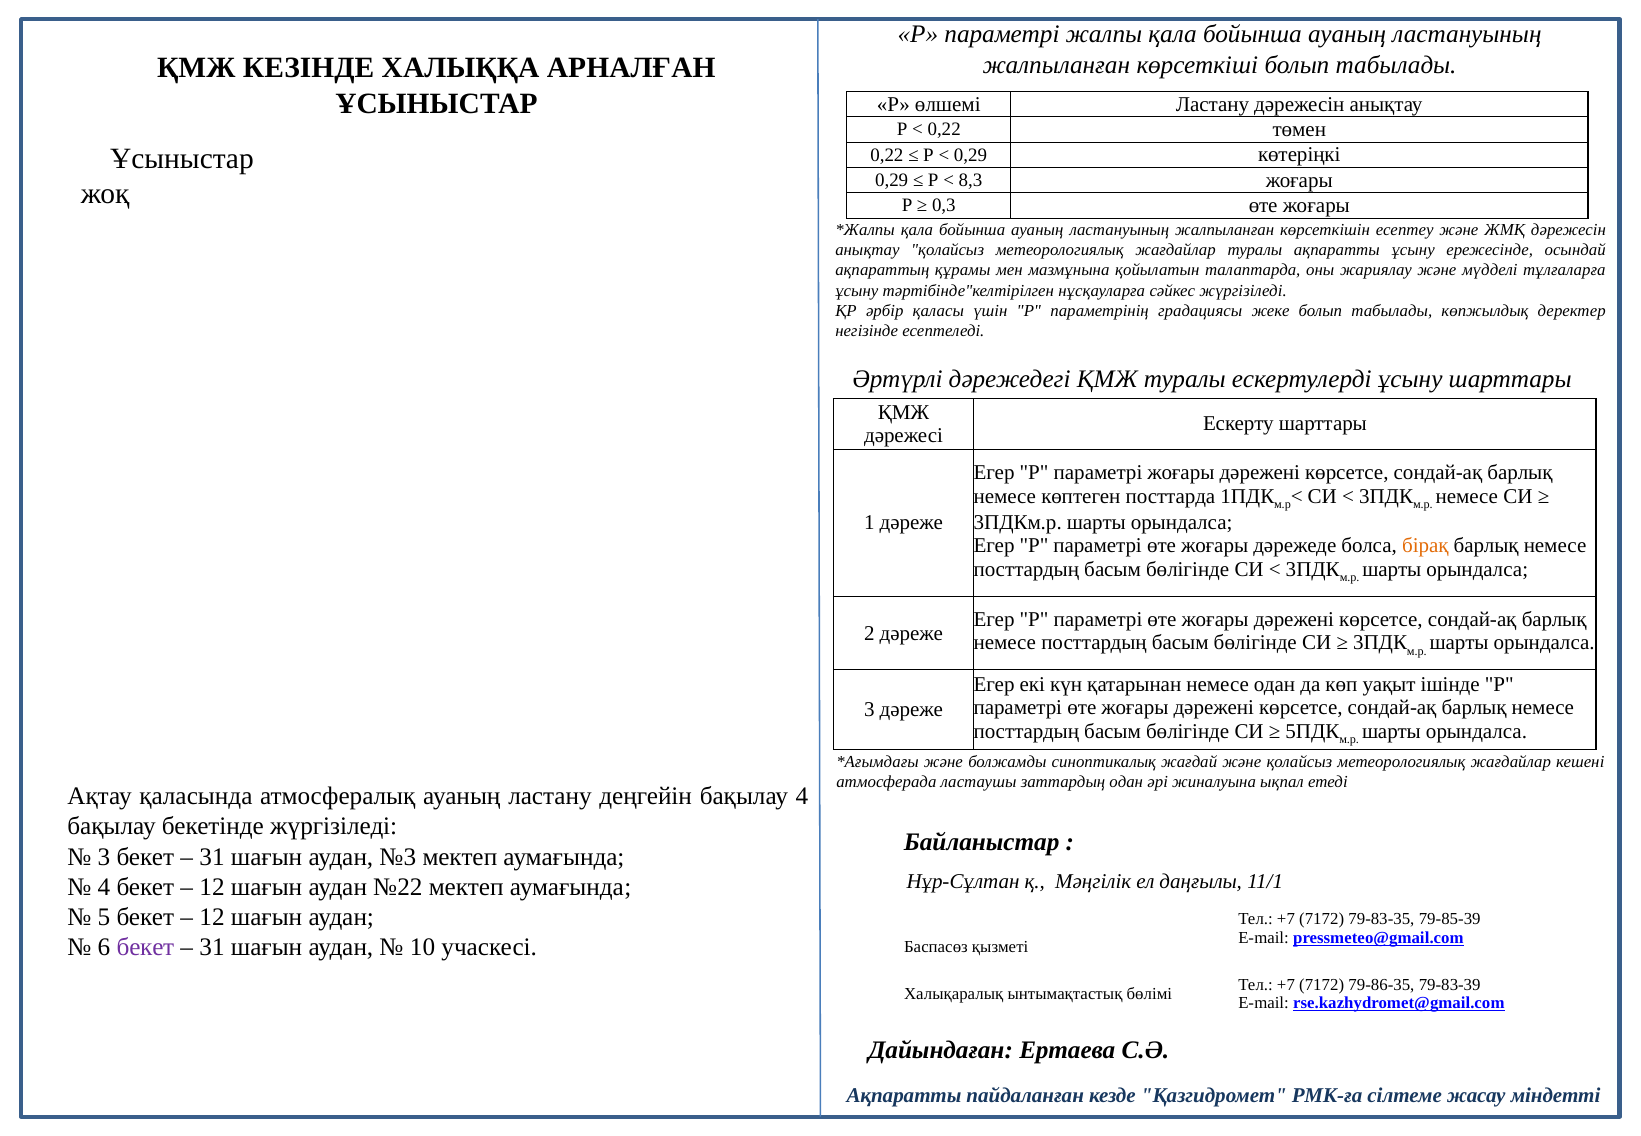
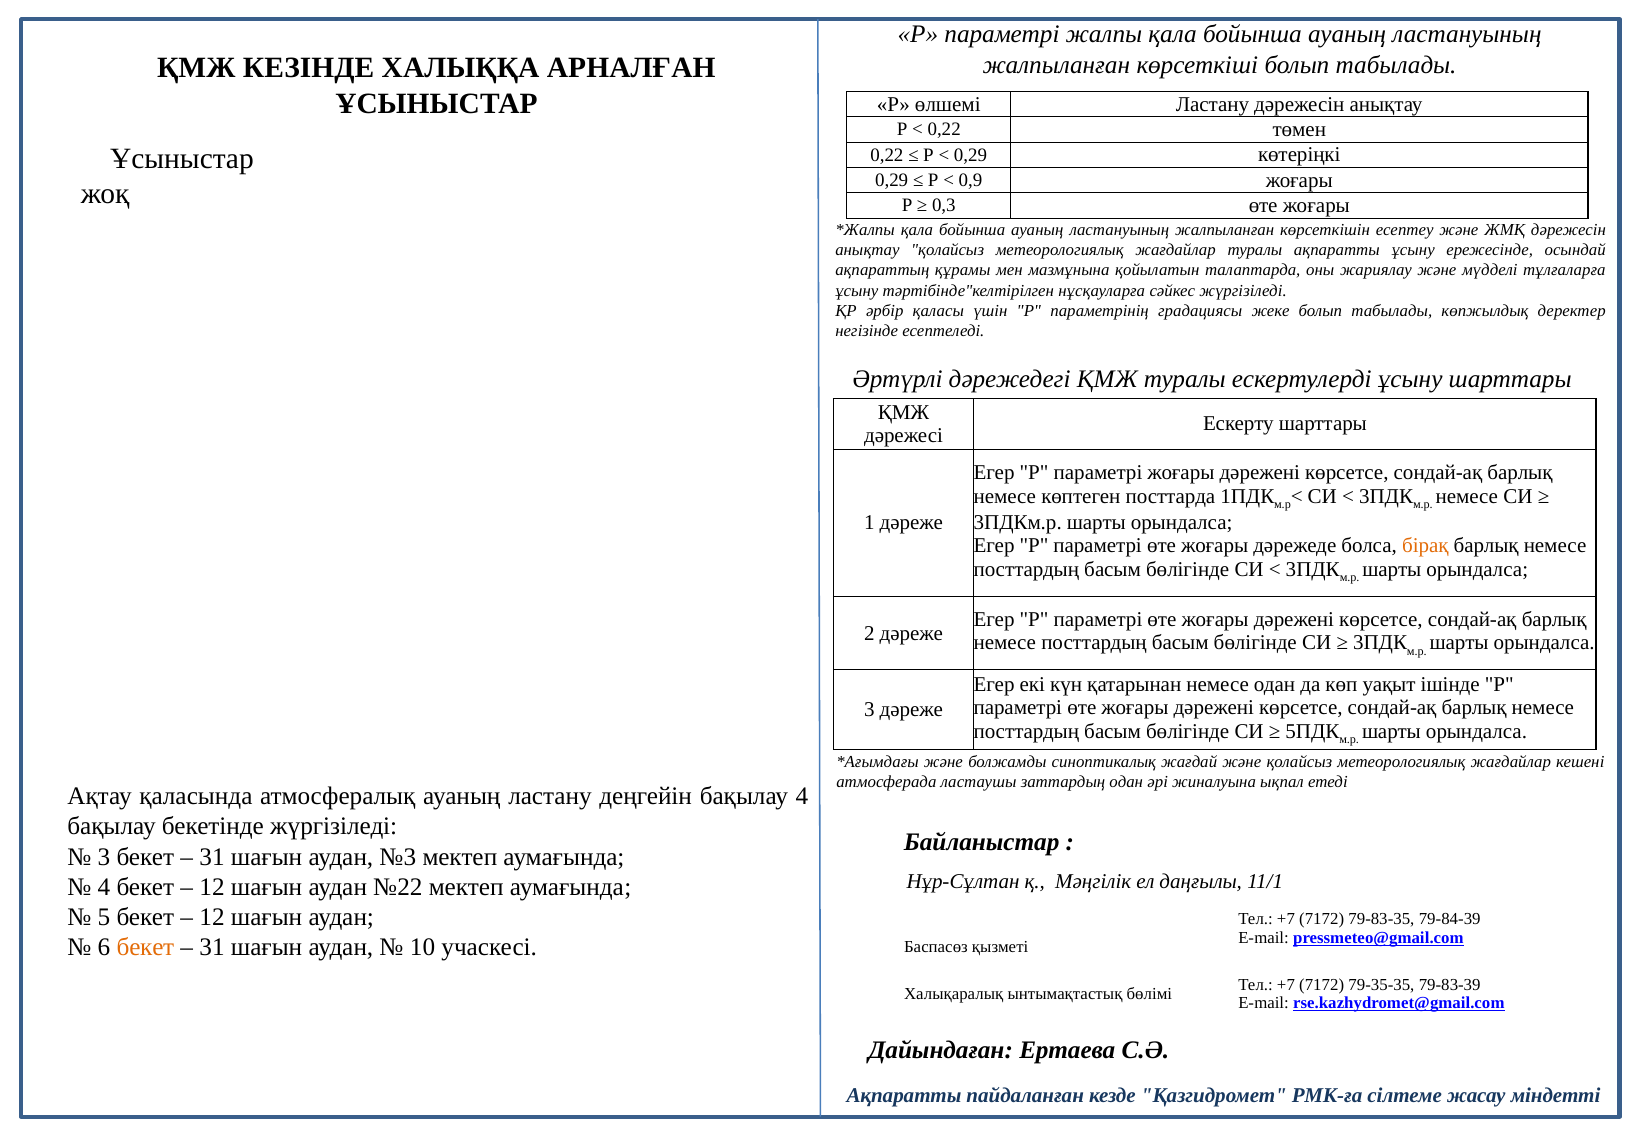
8,3: 8,3 -> 0,9
79-85-39: 79-85-39 -> 79-84-39
бекет at (145, 948) colour: purple -> orange
79-86-35: 79-86-35 -> 79-35-35
